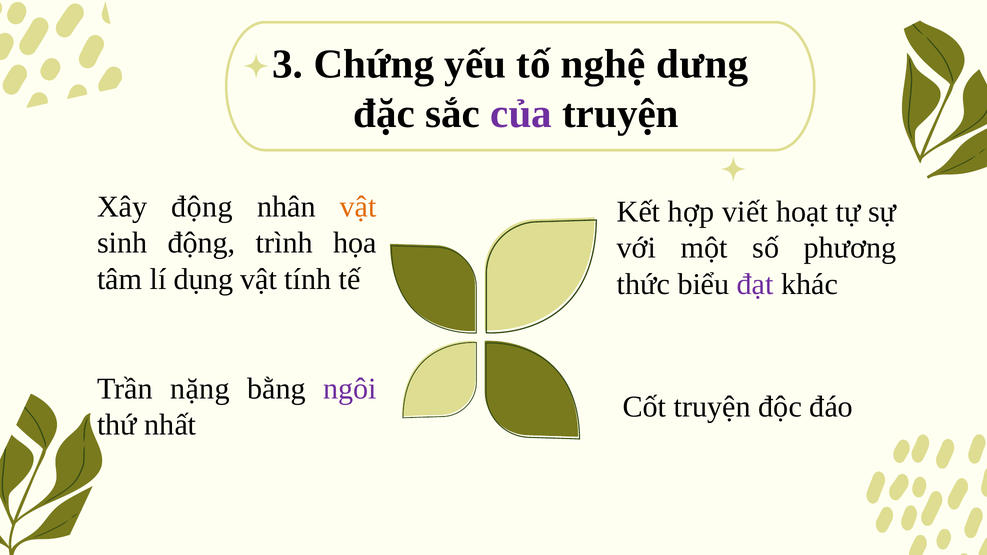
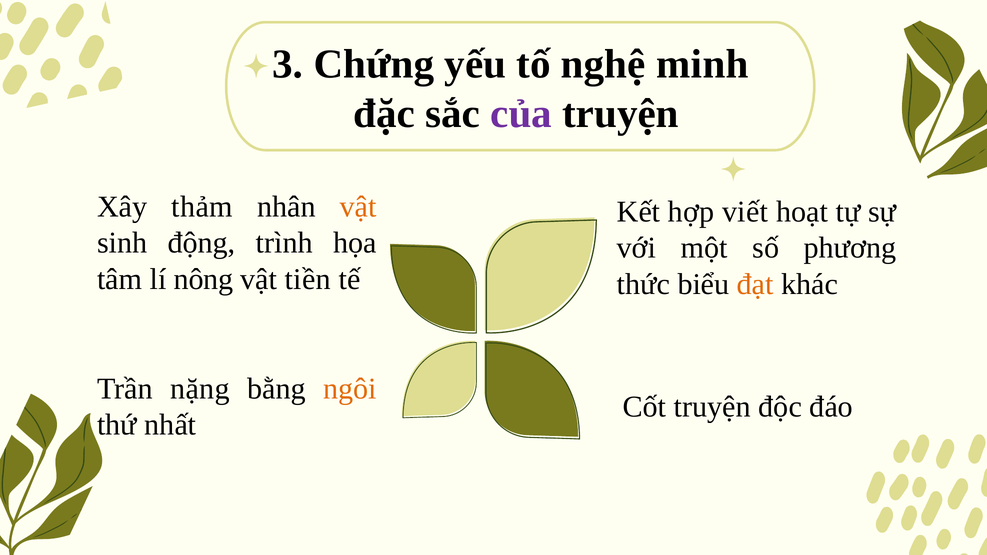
dưng: dưng -> minh
Xây động: động -> thảm
dụng: dụng -> nông
tính: tính -> tiền
đạt colour: purple -> orange
ngôi colour: purple -> orange
